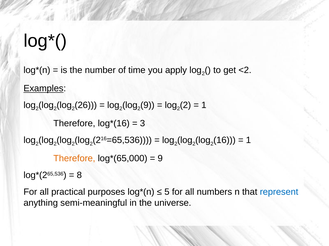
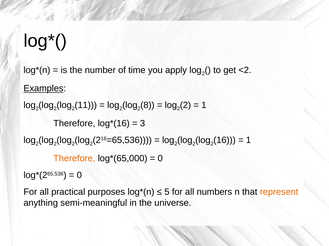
26: 26 -> 11
9 at (147, 106): 9 -> 8
9 at (160, 159): 9 -> 0
8 at (79, 176): 8 -> 0
represent colour: blue -> orange
